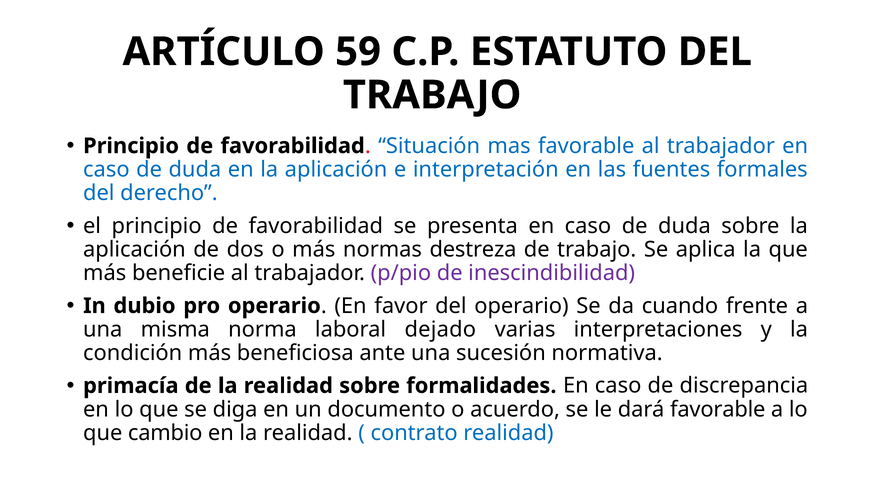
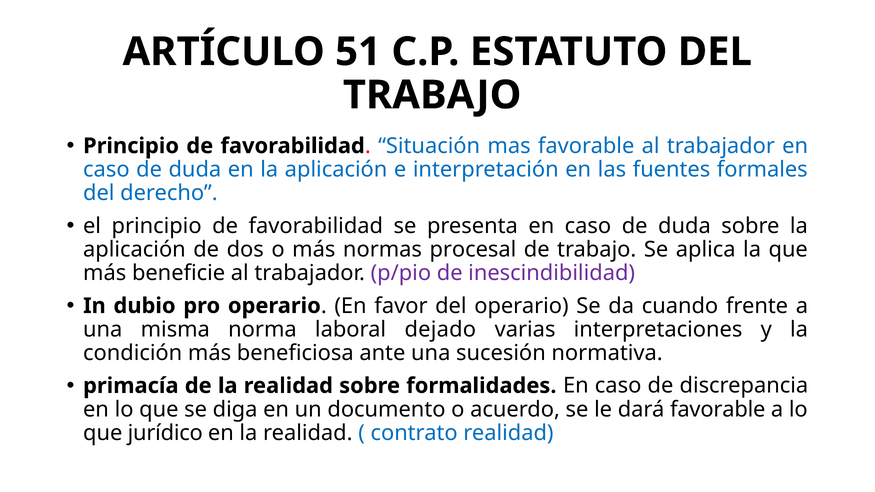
59: 59 -> 51
destreza: destreza -> procesal
cambio: cambio -> jurídico
